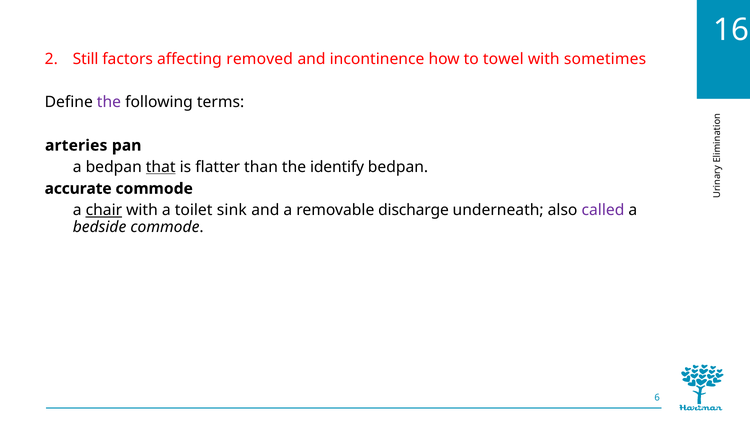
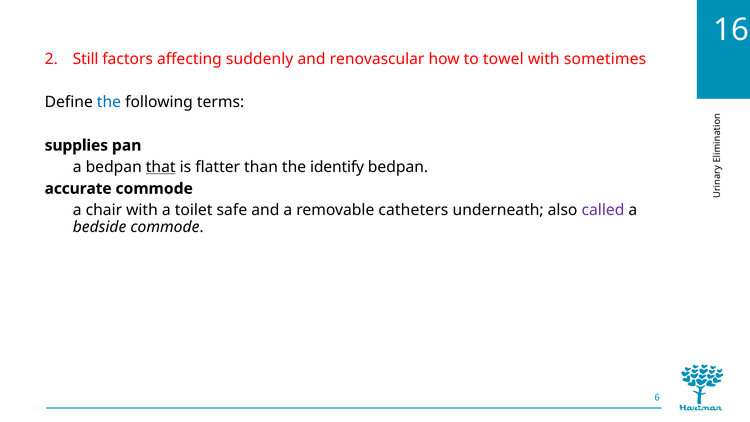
removed: removed -> suddenly
incontinence: incontinence -> renovascular
the at (109, 102) colour: purple -> blue
arteries: arteries -> supplies
chair underline: present -> none
sink: sink -> safe
discharge: discharge -> catheters
